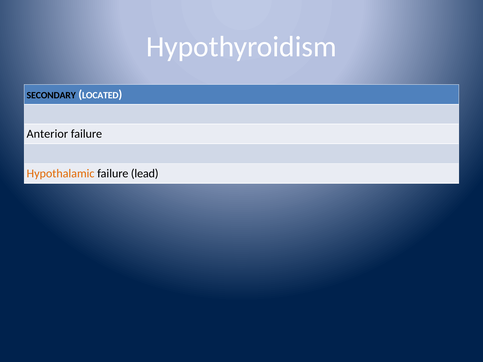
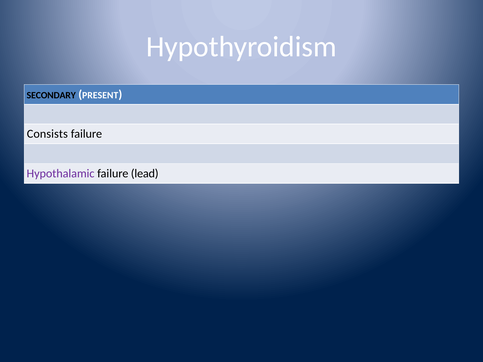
LOCATED: LOCATED -> PRESENT
Anterior: Anterior -> Consists
Hypothalamic colour: orange -> purple
